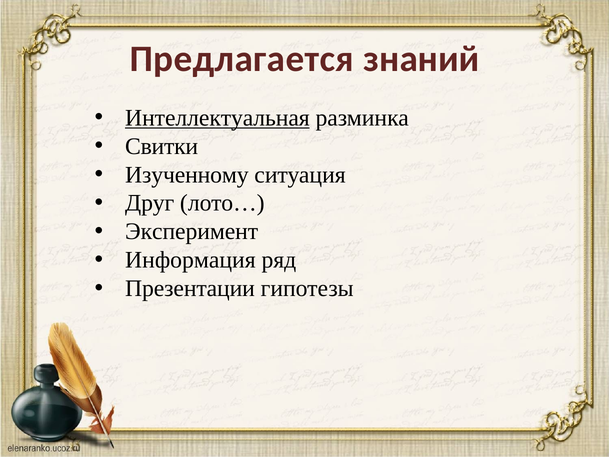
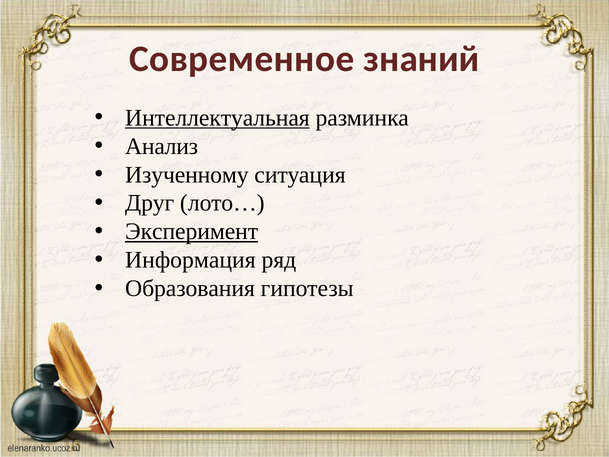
Предлагается: Предлагается -> Современное
Свитки: Свитки -> Анализ
Эксперимент underline: none -> present
Презентации: Презентации -> Образования
